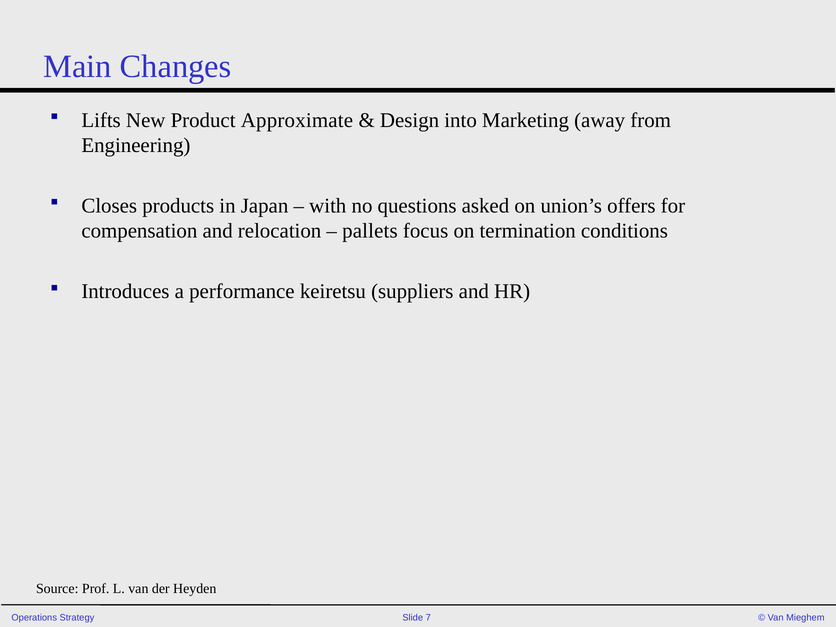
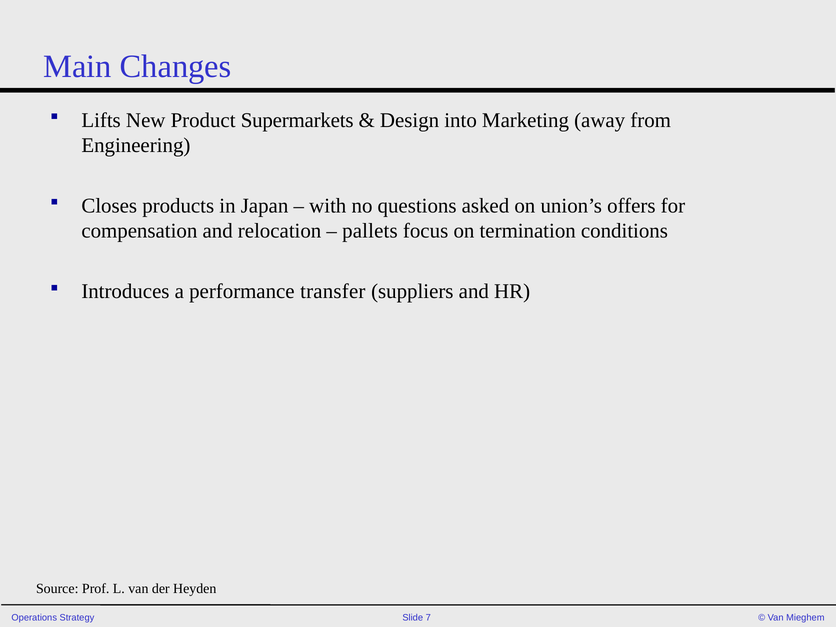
Approximate: Approximate -> Supermarkets
keiretsu: keiretsu -> transfer
